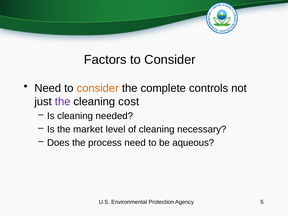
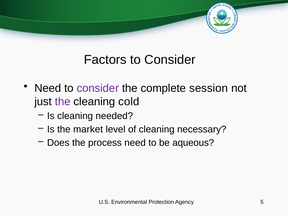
consider at (98, 88) colour: orange -> purple
controls: controls -> session
cost: cost -> cold
